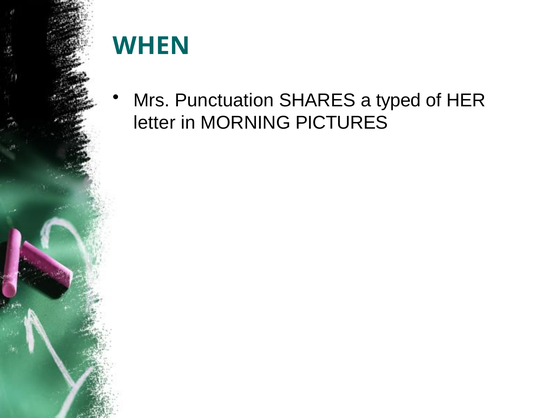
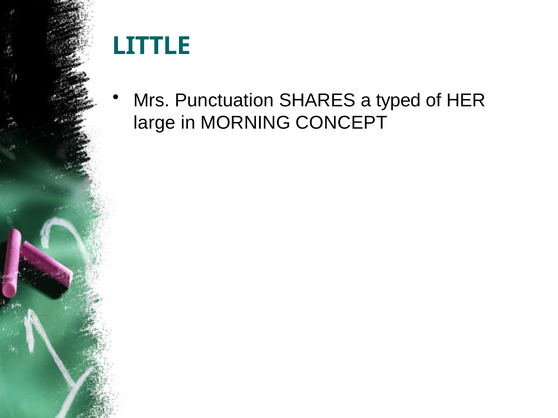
WHEN: WHEN -> LITTLE
letter: letter -> large
PICTURES: PICTURES -> CONCEPT
